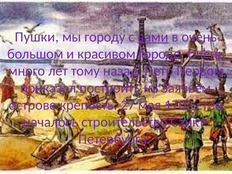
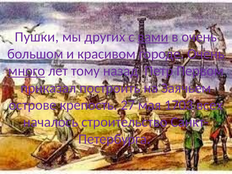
городу: городу -> других
много underline: none -> present
стен: стен -> всех
